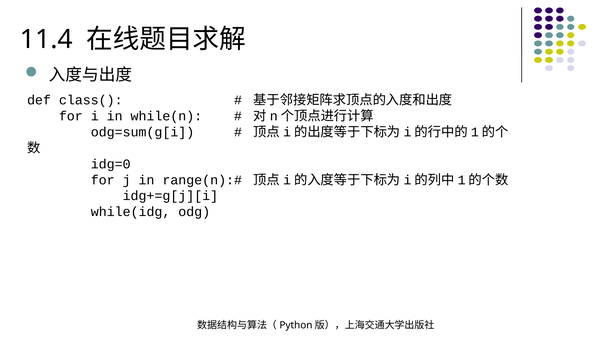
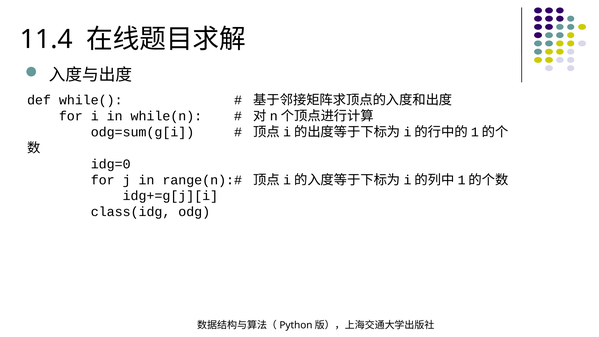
class(: class( -> while(
while(idg: while(idg -> class(idg
